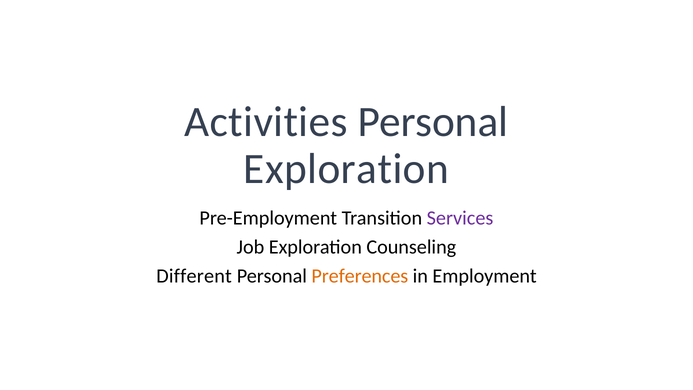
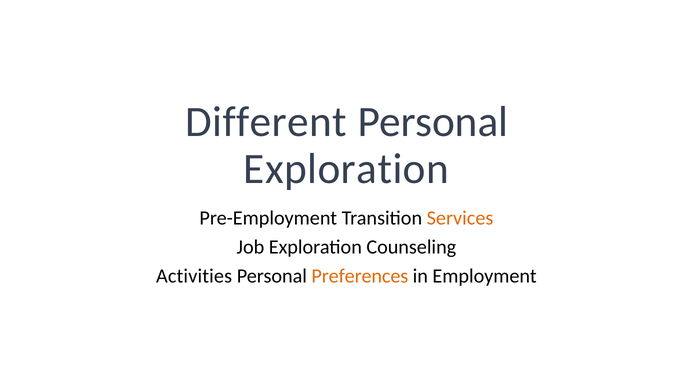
Activities: Activities -> Different
Services colour: purple -> orange
Different: Different -> Activities
